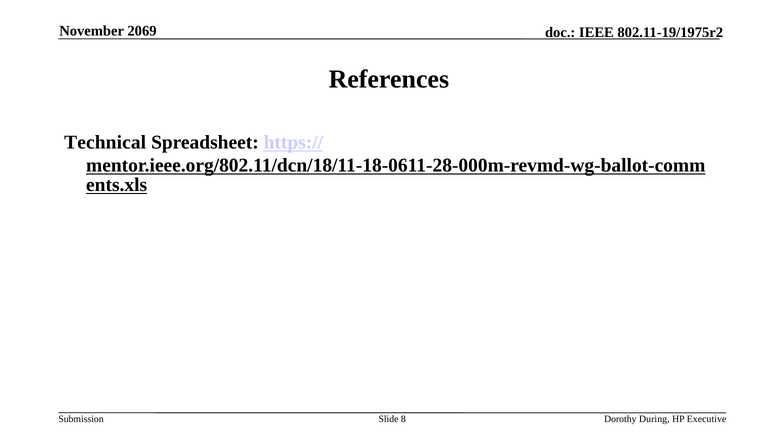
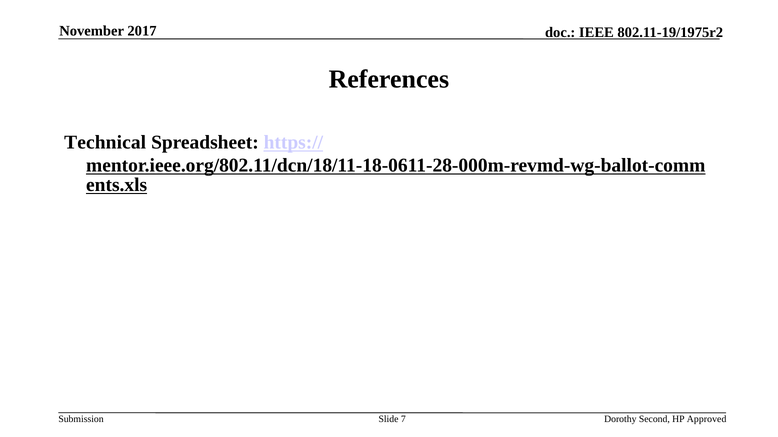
2069: 2069 -> 2017
8: 8 -> 7
During: During -> Second
Executive: Executive -> Approved
